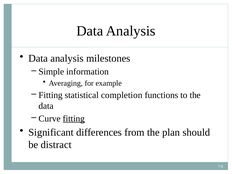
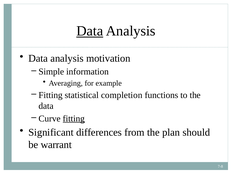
Data at (90, 31) underline: none -> present
milestones: milestones -> motivation
distract: distract -> warrant
